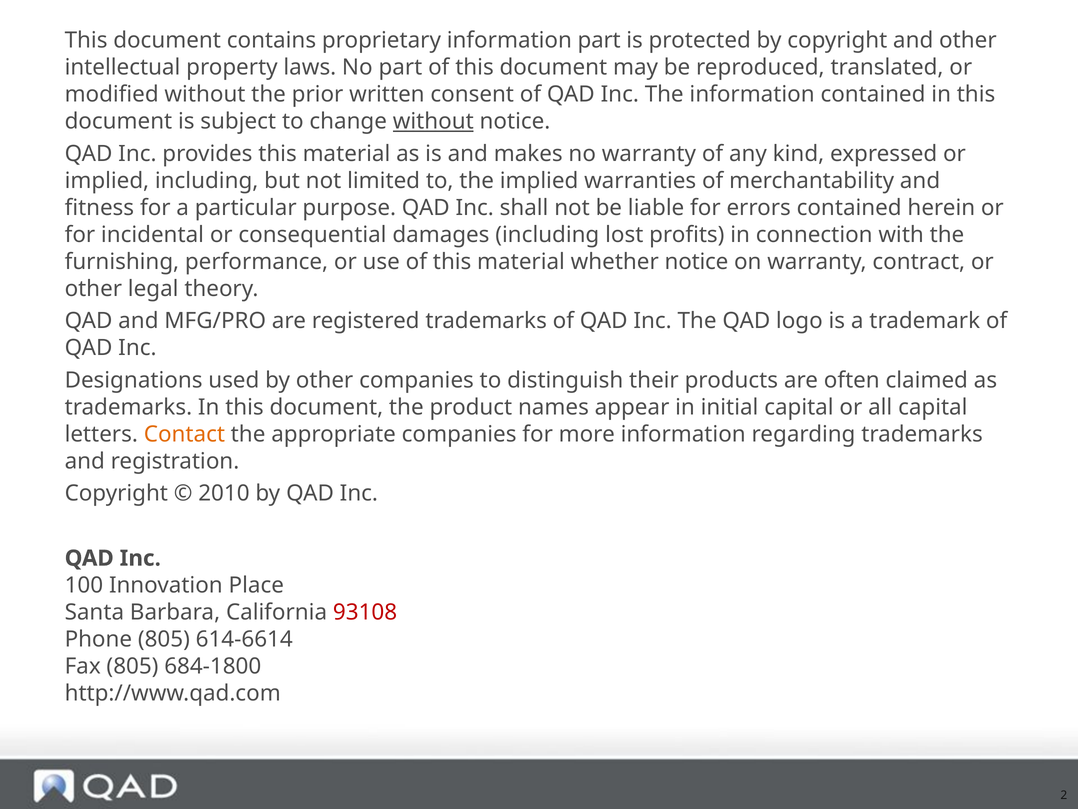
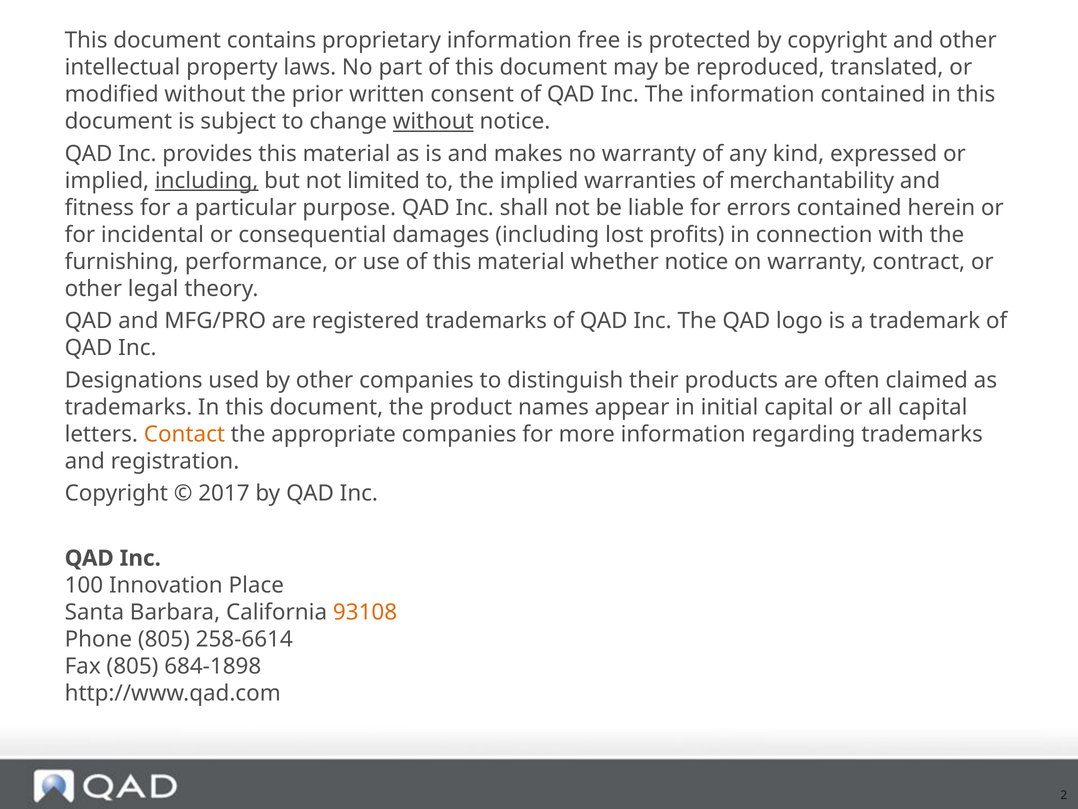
information part: part -> free
including at (207, 181) underline: none -> present
2010: 2010 -> 2017
93108 colour: red -> orange
614-6614: 614-6614 -> 258-6614
684-1800: 684-1800 -> 684-1898
